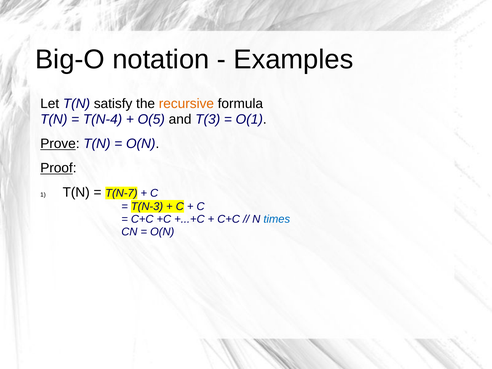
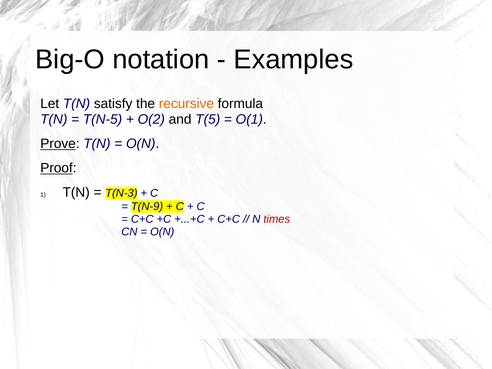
T(N-4: T(N-4 -> T(N-5
O(5: O(5 -> O(2
T(3: T(3 -> T(5
T(N-7: T(N-7 -> T(N-3
T(N-3: T(N-3 -> T(N-9
times colour: blue -> red
